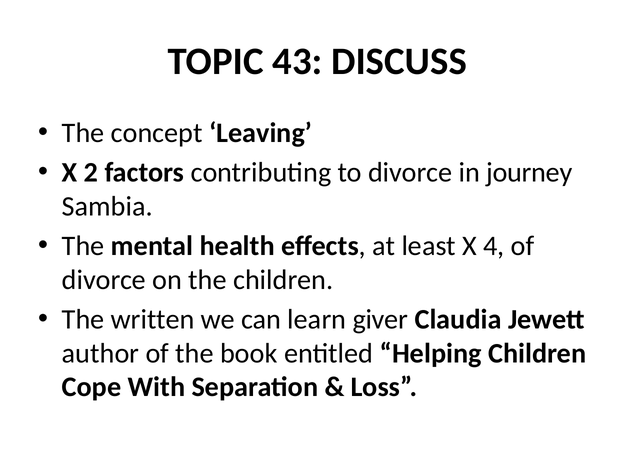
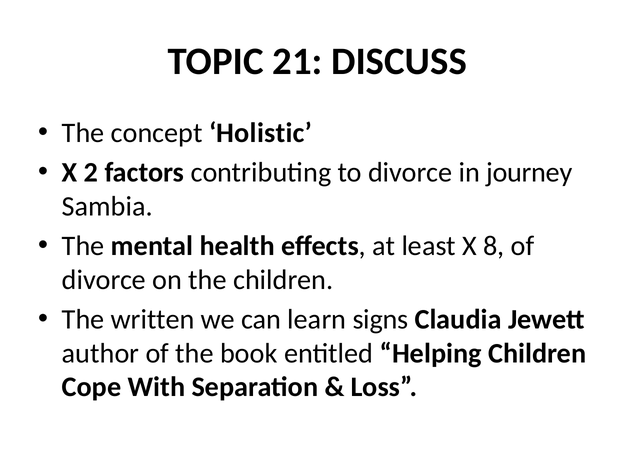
43: 43 -> 21
Leaving: Leaving -> Holistic
4: 4 -> 8
giver: giver -> signs
